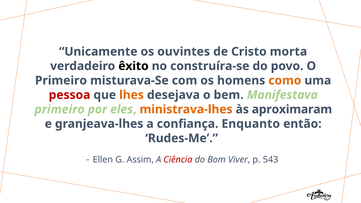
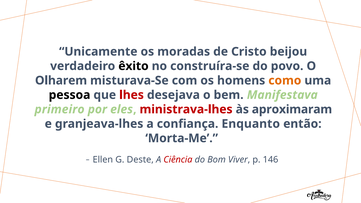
ouvintes: ouvintes -> moradas
morta: morta -> beijou
Primeiro at (61, 81): Primeiro -> Olharem
pessoa colour: red -> black
lhes colour: orange -> red
ministrava-lhes colour: orange -> red
Rudes-Me: Rudes-Me -> Morta-Me
Assim: Assim -> Deste
543: 543 -> 146
